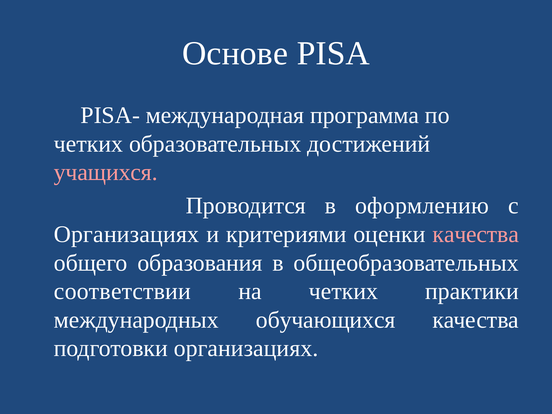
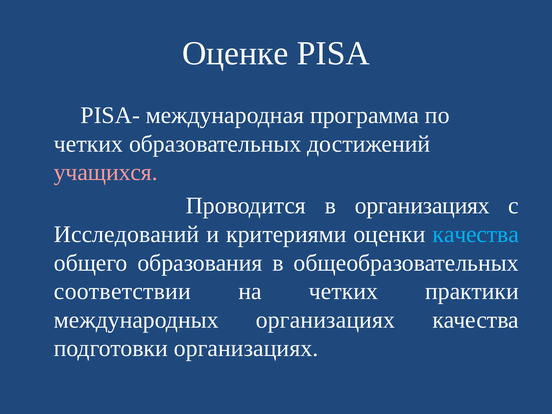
Основе: Основе -> Оценке
в оформлению: оформлению -> организациях
Организациях at (126, 234): Организациях -> Исследований
качества at (476, 234) colour: pink -> light blue
международных обучающихся: обучающихся -> организациях
